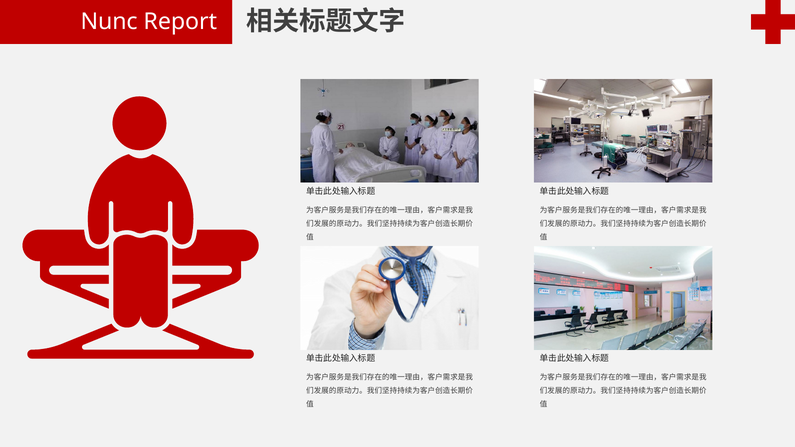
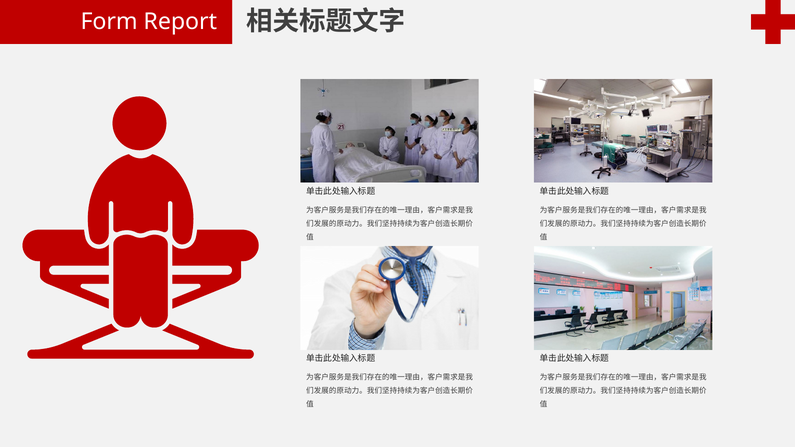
Nunc: Nunc -> Form
